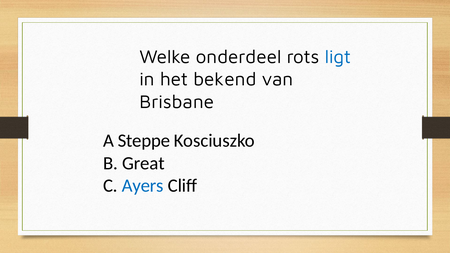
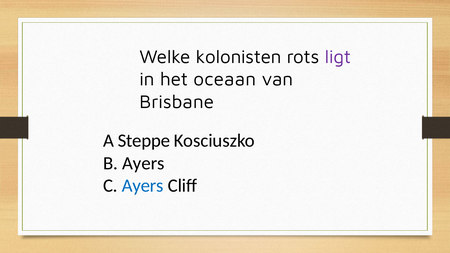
onderdeel: onderdeel -> kolonisten
ligt colour: blue -> purple
bekend: bekend -> oceaan
B Great: Great -> Ayers
